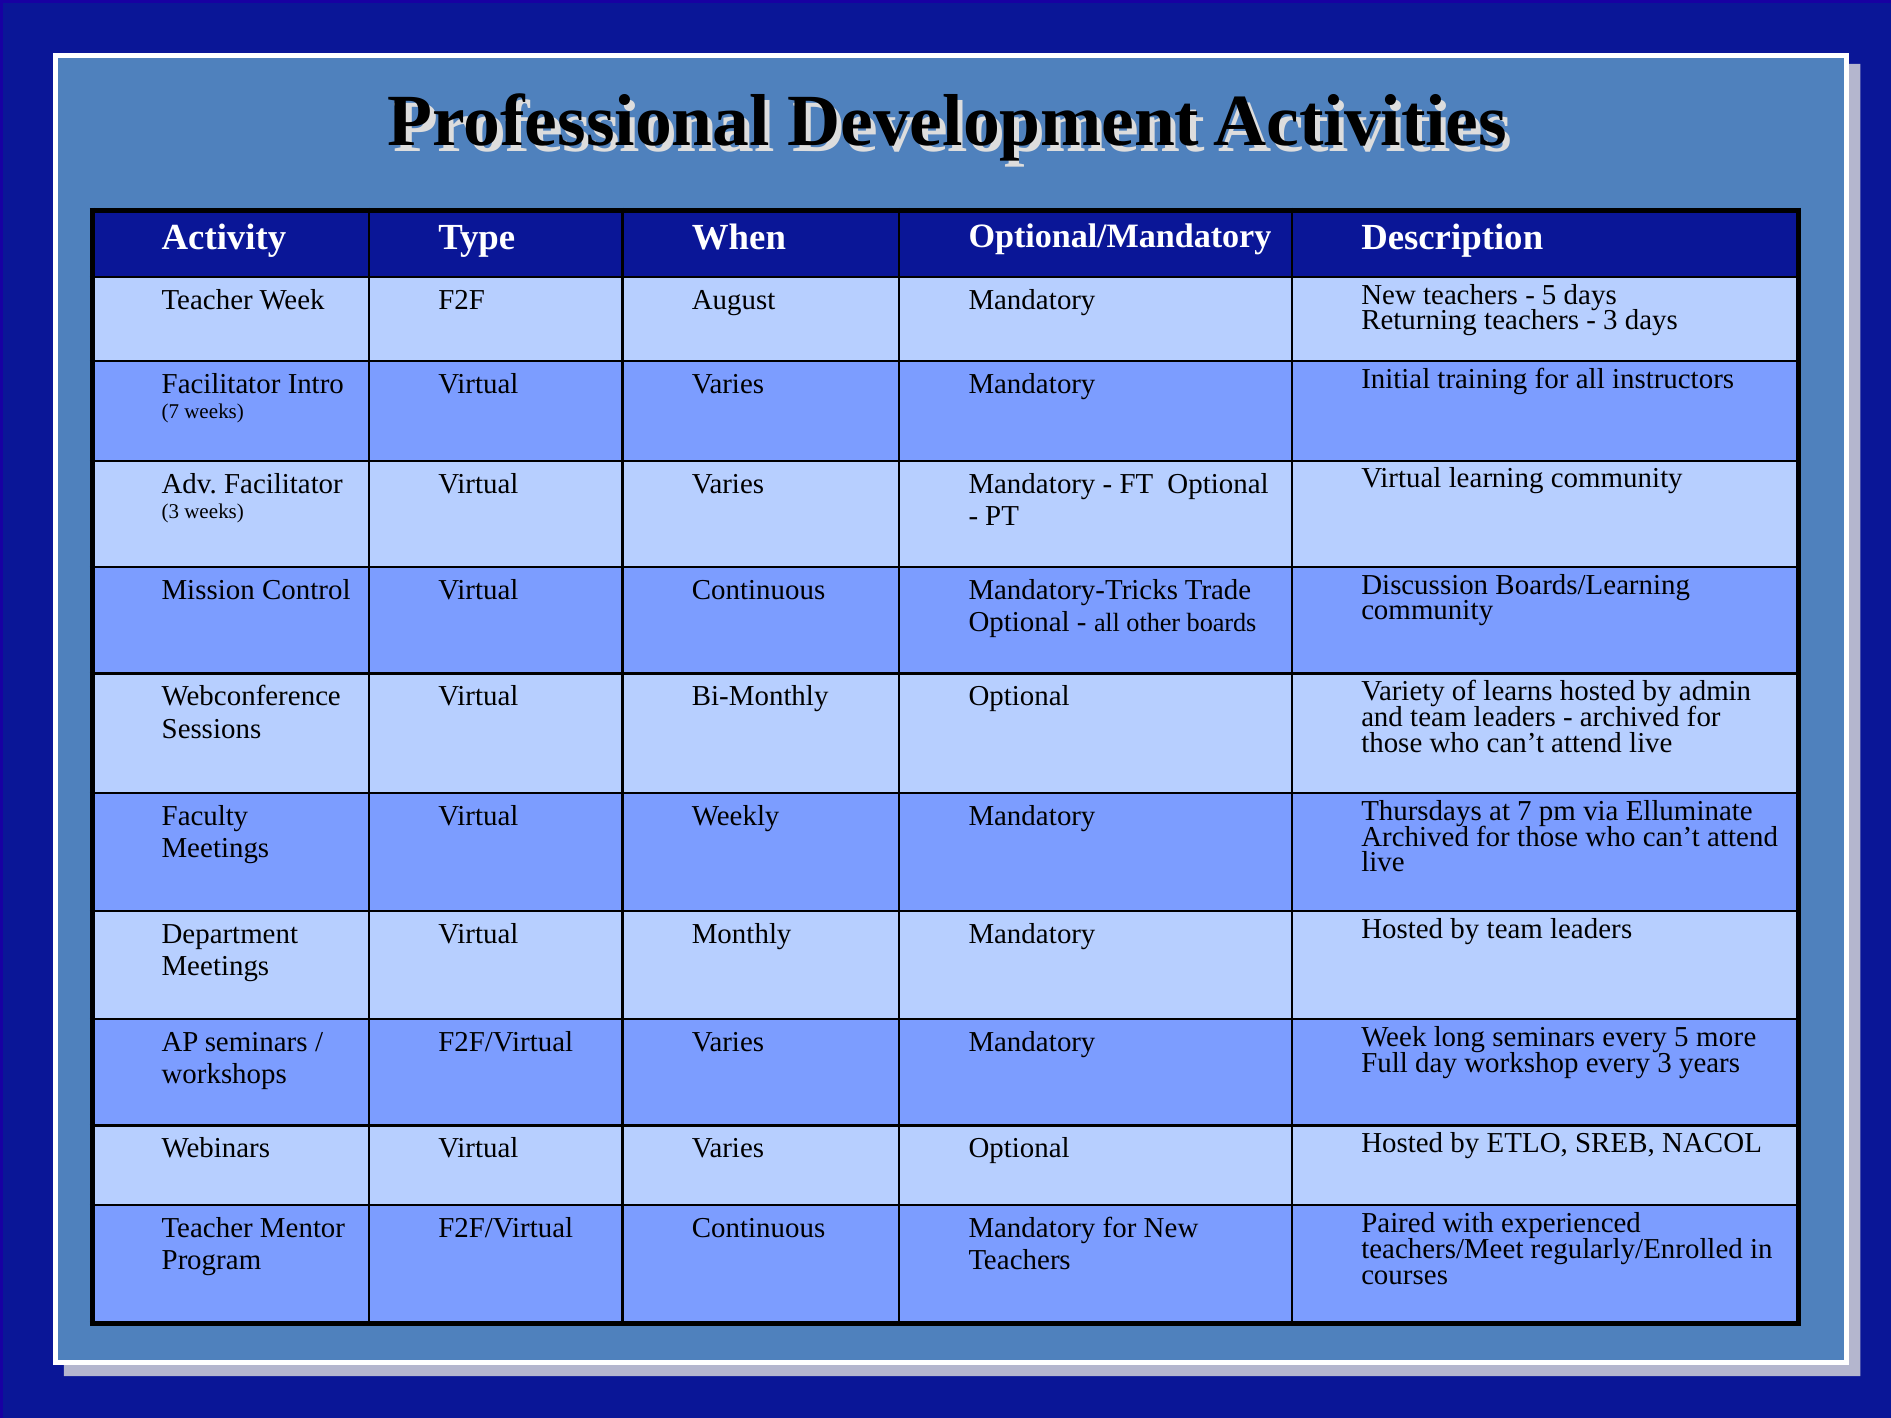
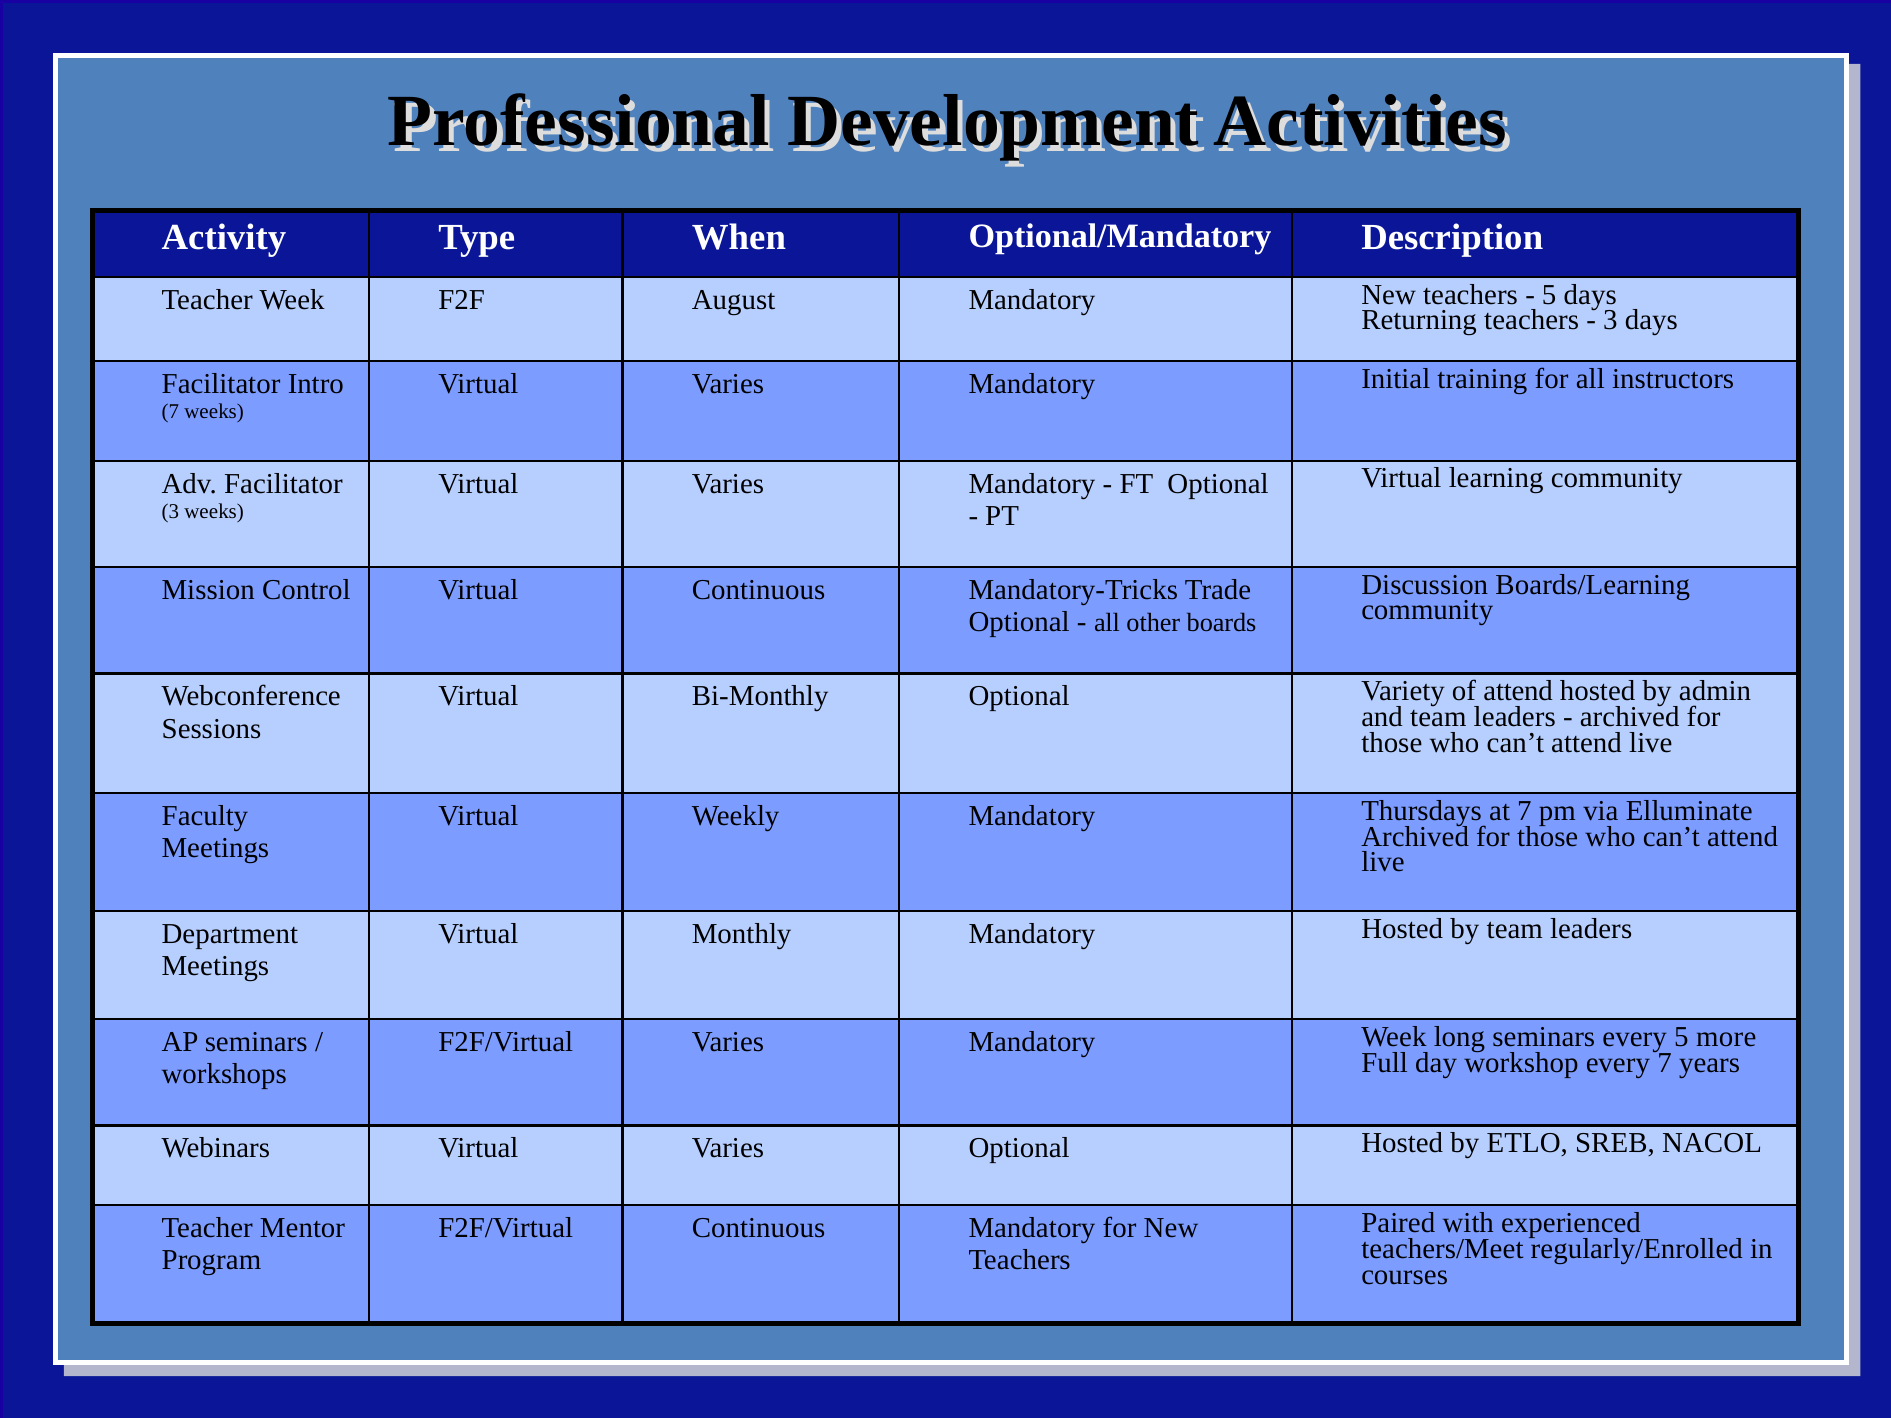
of learns: learns -> attend
every 3: 3 -> 7
